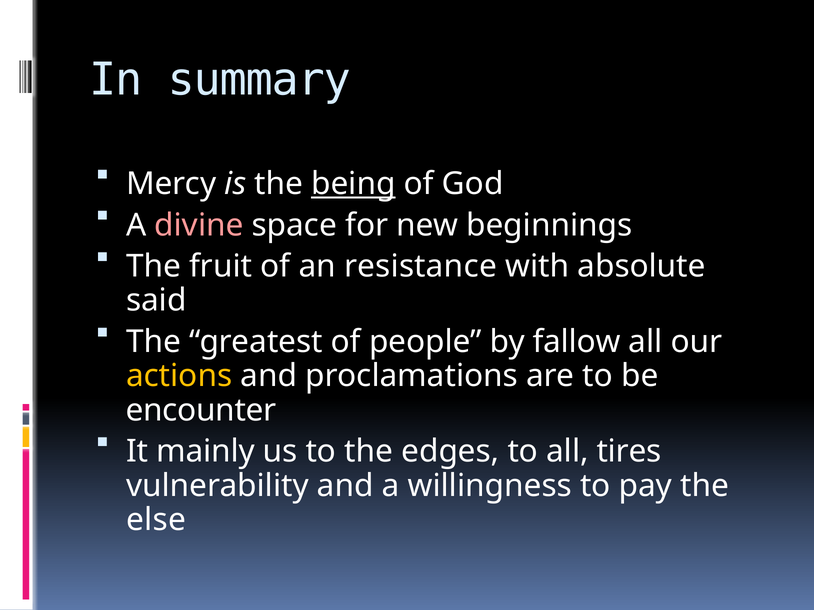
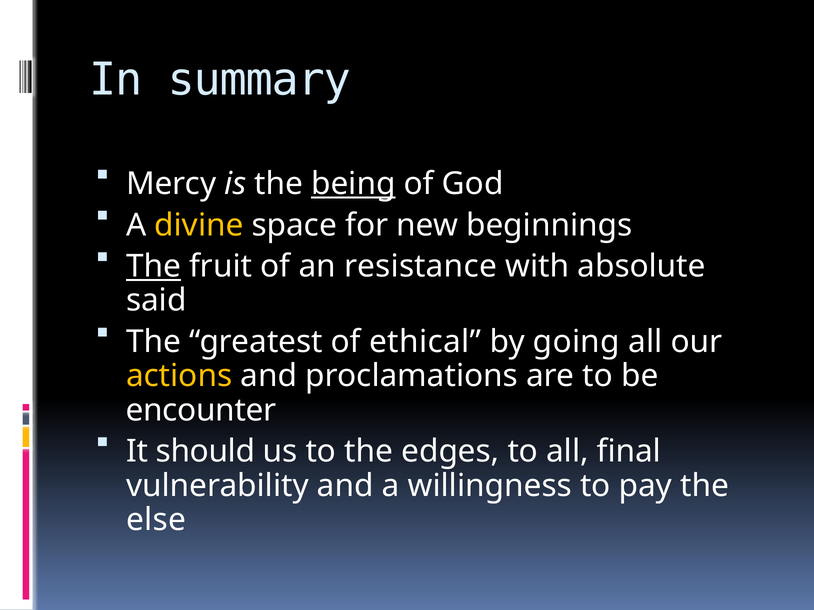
divine colour: pink -> yellow
The at (154, 267) underline: none -> present
people: people -> ethical
fallow: fallow -> going
mainly: mainly -> should
tires: tires -> final
